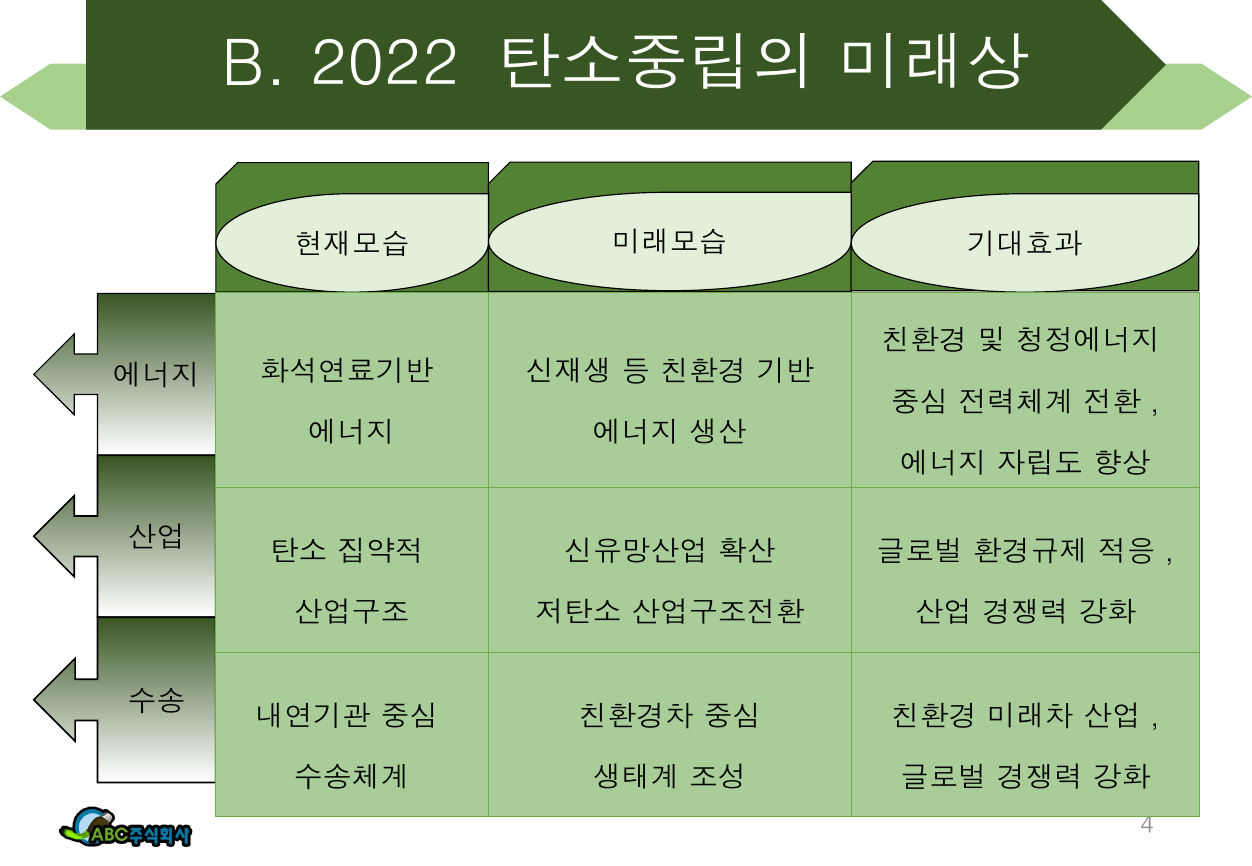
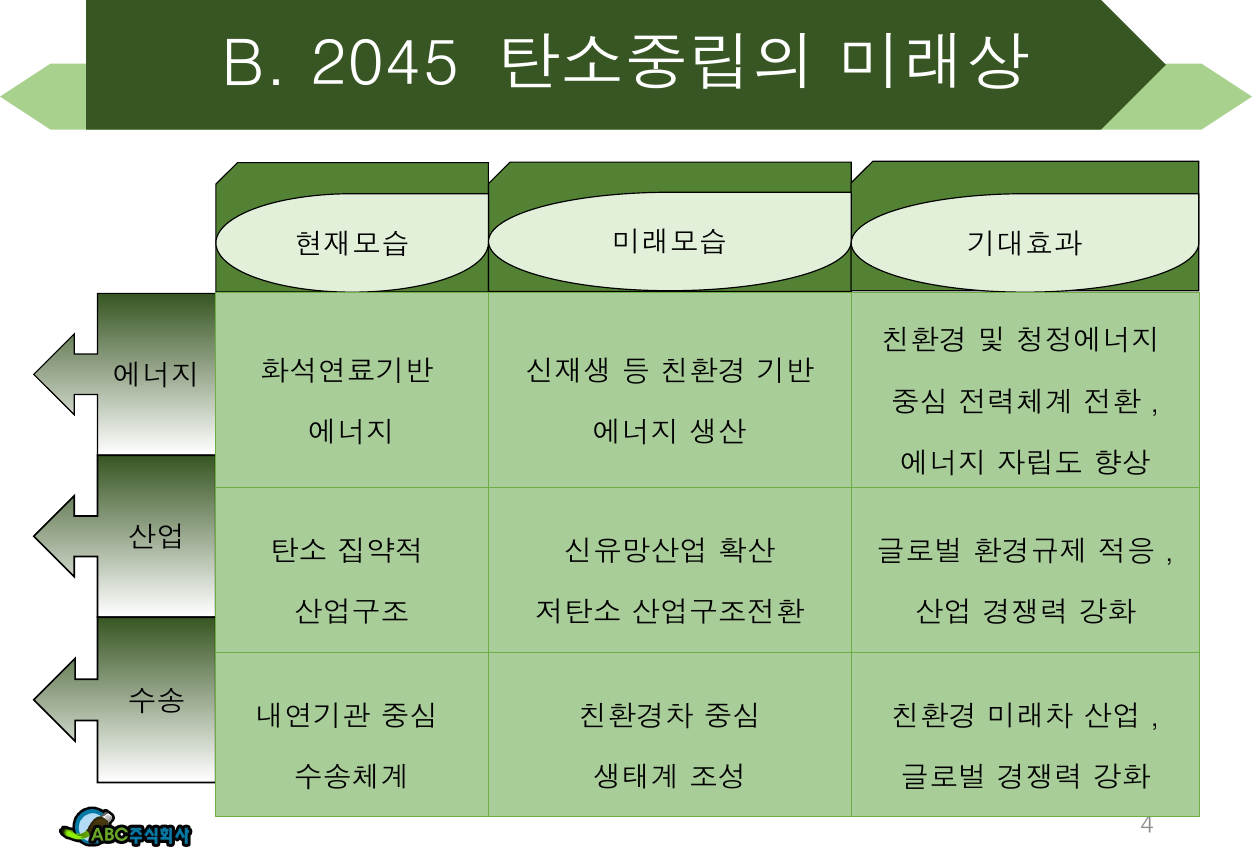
2022: 2022 -> 2045
